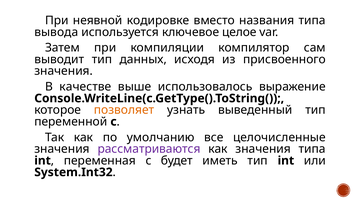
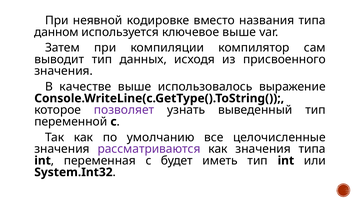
вывода: вывода -> данном
ключевое целое: целое -> выше
позволяет colour: orange -> purple
